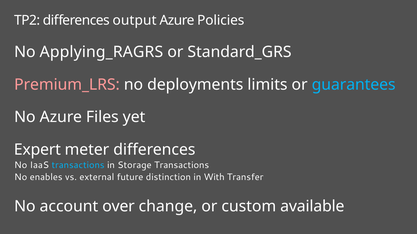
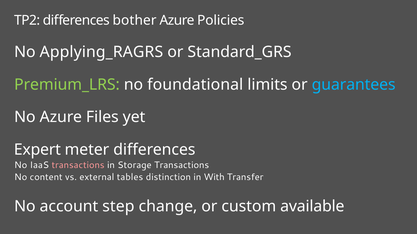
output: output -> bother
Premium_LRS colour: pink -> light green
deployments: deployments -> foundational
transactions at (78, 165) colour: light blue -> pink
enables: enables -> content
future: future -> tables
over: over -> step
